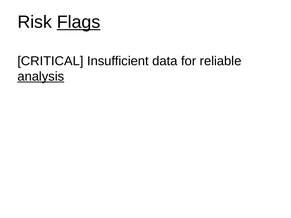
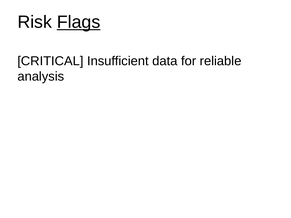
analysis underline: present -> none
